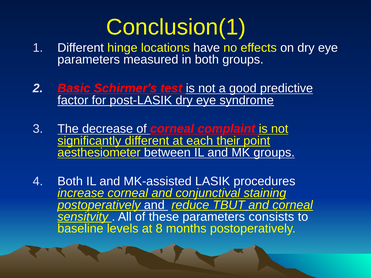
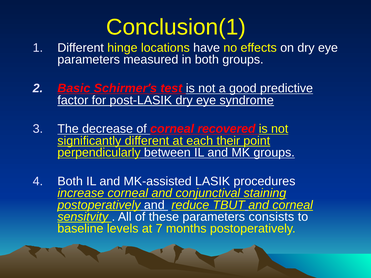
complaint: complaint -> recovered
aesthesiometer: aesthesiometer -> perpendicularly
8: 8 -> 7
